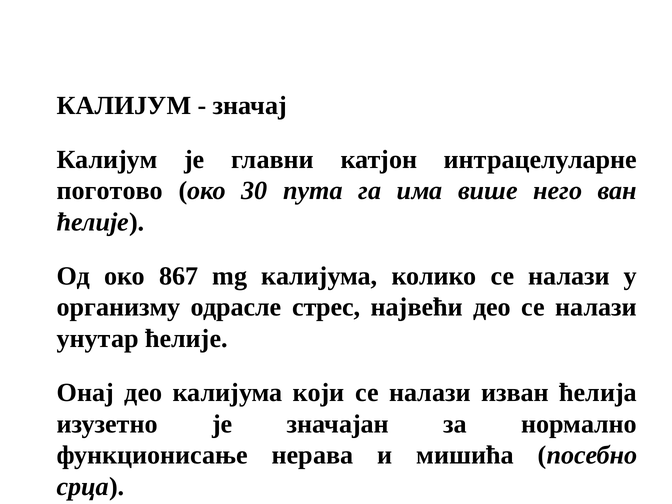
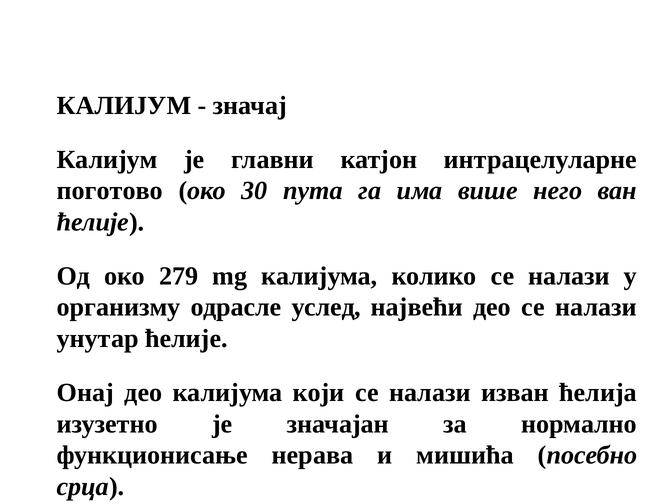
867: 867 -> 279
стрес: стрес -> услед
